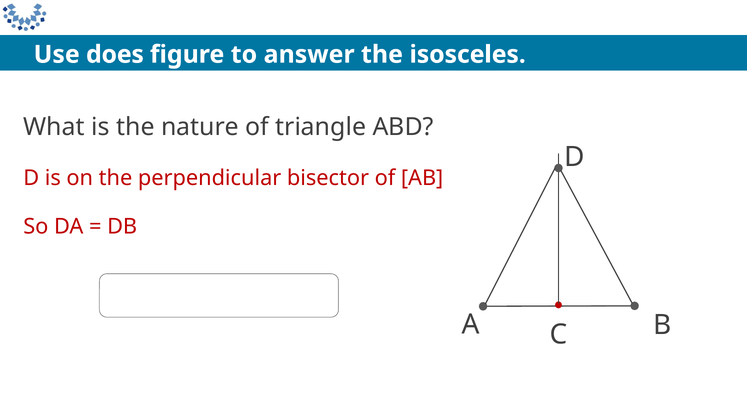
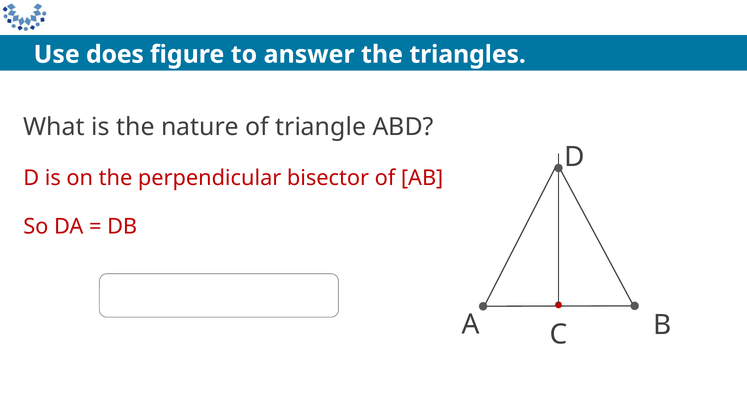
the isosceles: isosceles -> triangles
